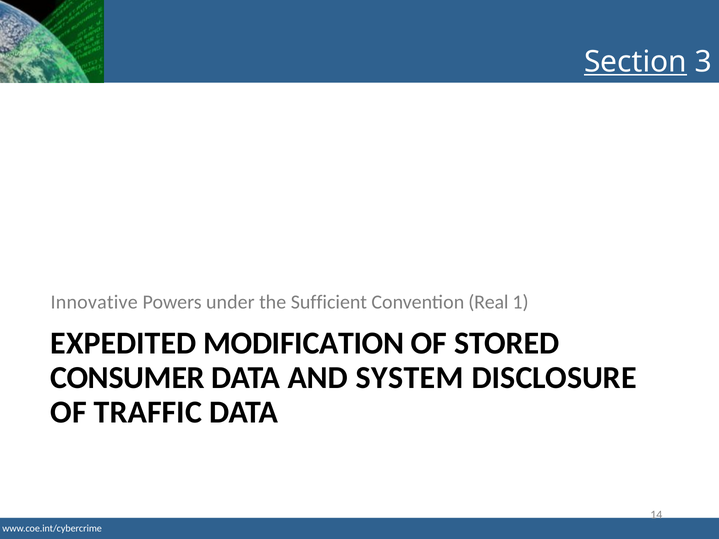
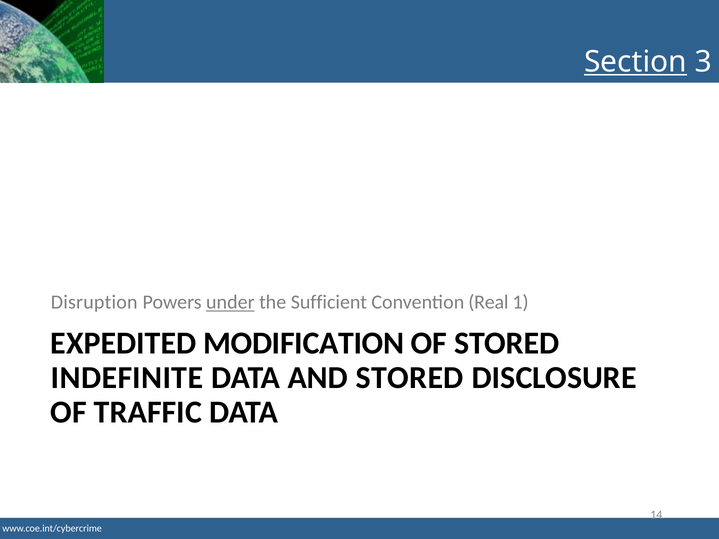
Innovative: Innovative -> Disruption
under underline: none -> present
CONSUMER: CONSUMER -> INDEFINITE
AND SYSTEM: SYSTEM -> STORED
